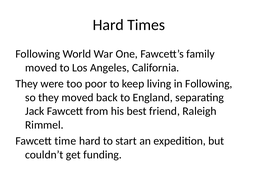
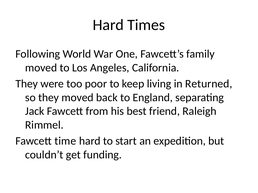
in Following: Following -> Returned
